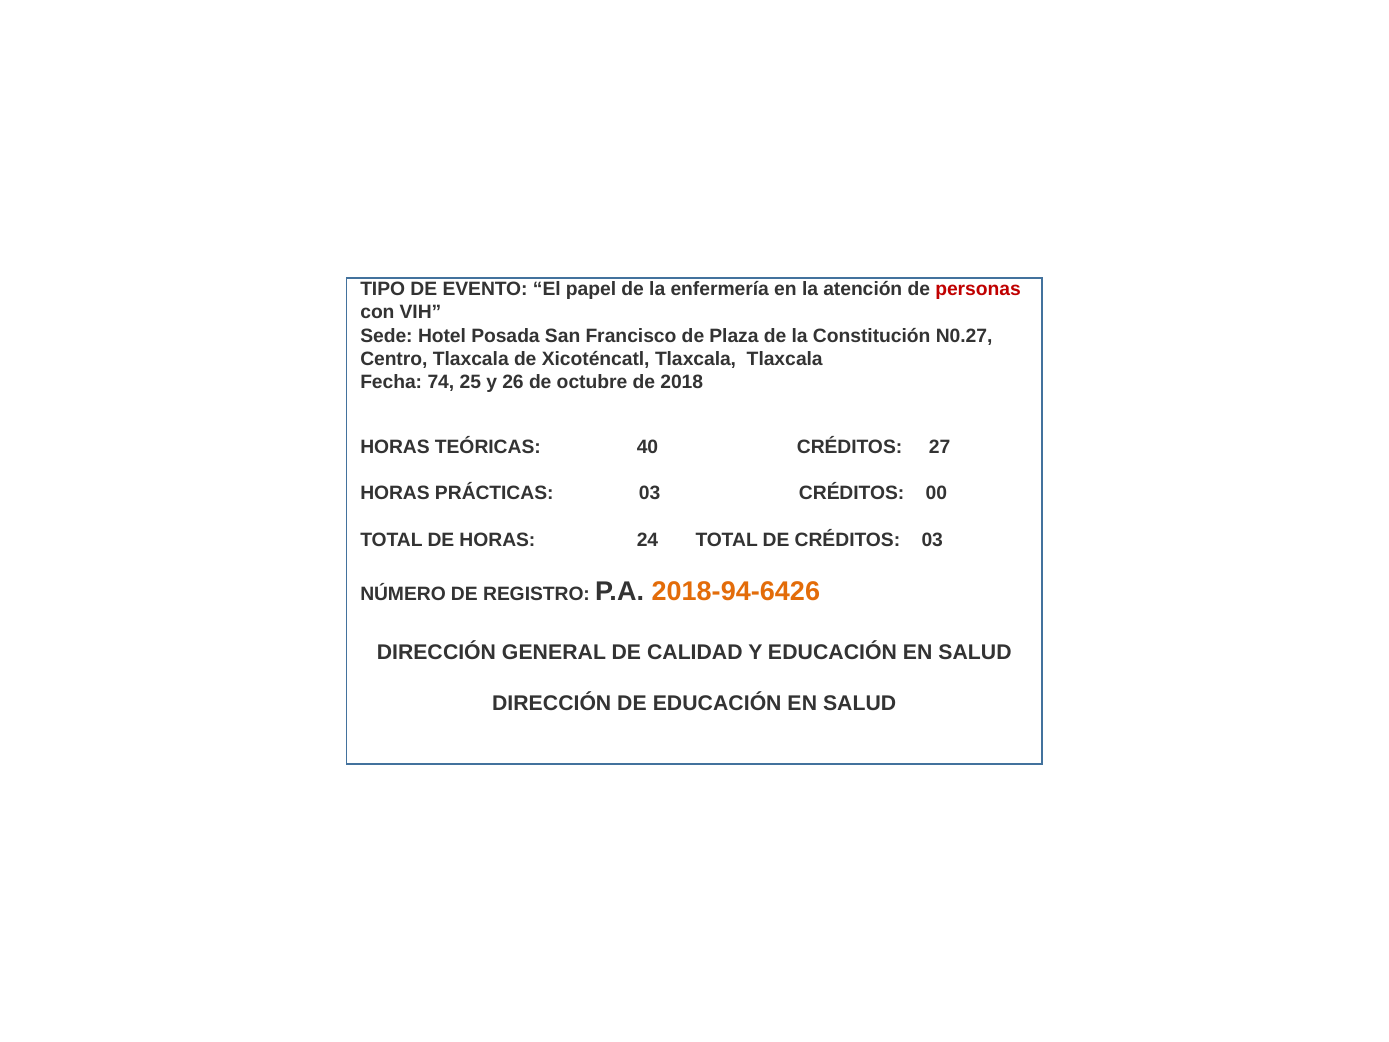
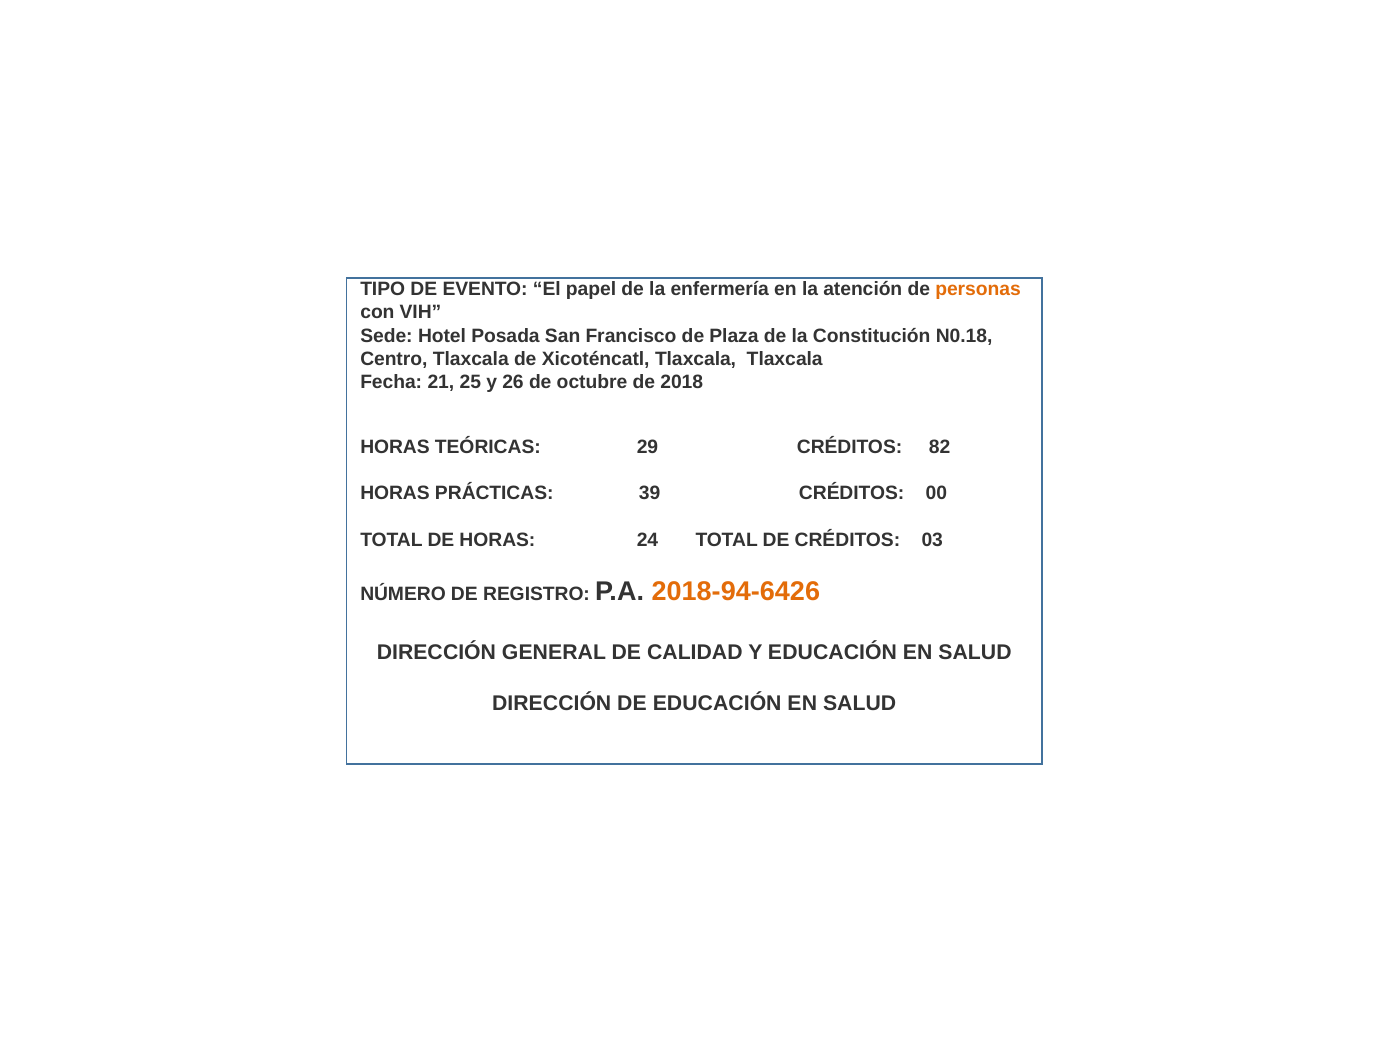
personas colour: red -> orange
N0.27: N0.27 -> N0.18
74: 74 -> 21
40: 40 -> 29
27: 27 -> 82
PRÁCTICAS 03: 03 -> 39
